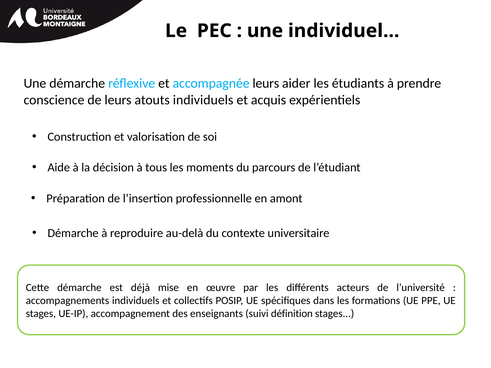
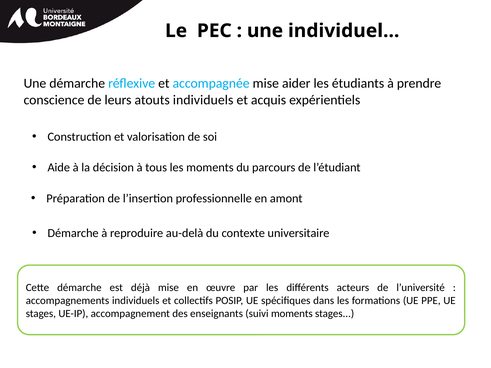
accompagnée leurs: leurs -> mise
suivi définition: définition -> moments
